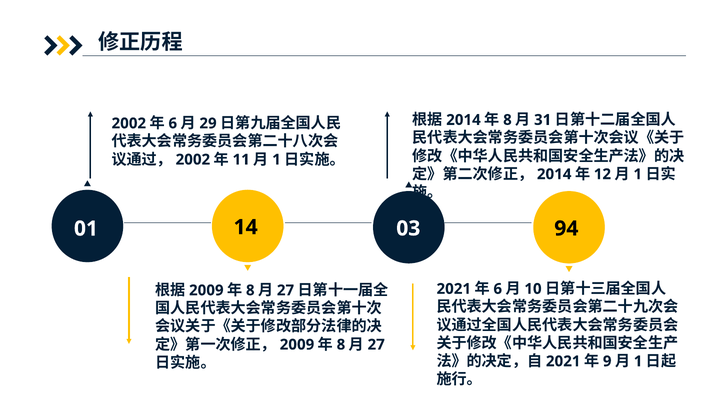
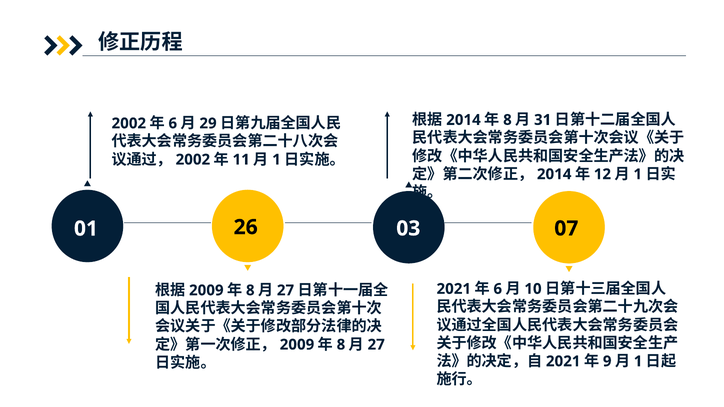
14: 14 -> 26
94: 94 -> 07
